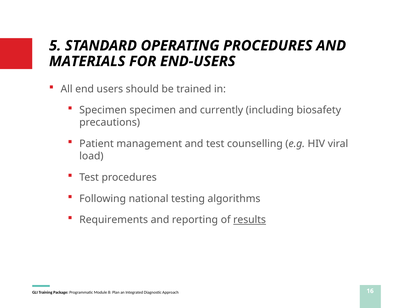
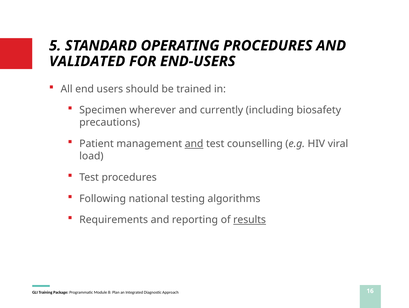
MATERIALS: MATERIALS -> VALIDATED
Specimen specimen: specimen -> wherever
and at (194, 144) underline: none -> present
